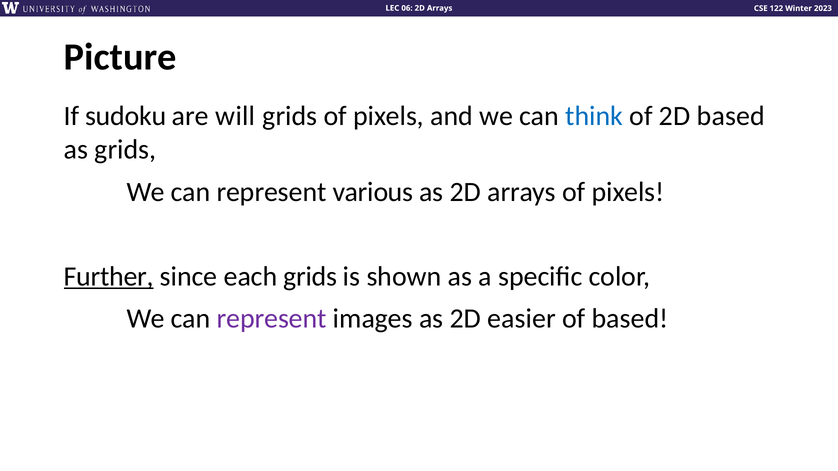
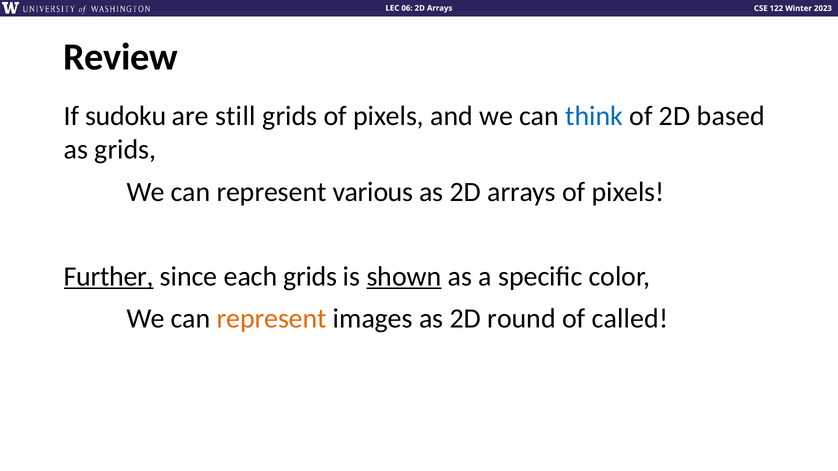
Picture: Picture -> Review
will: will -> still
shown underline: none -> present
represent at (272, 319) colour: purple -> orange
easier: easier -> round
of based: based -> called
